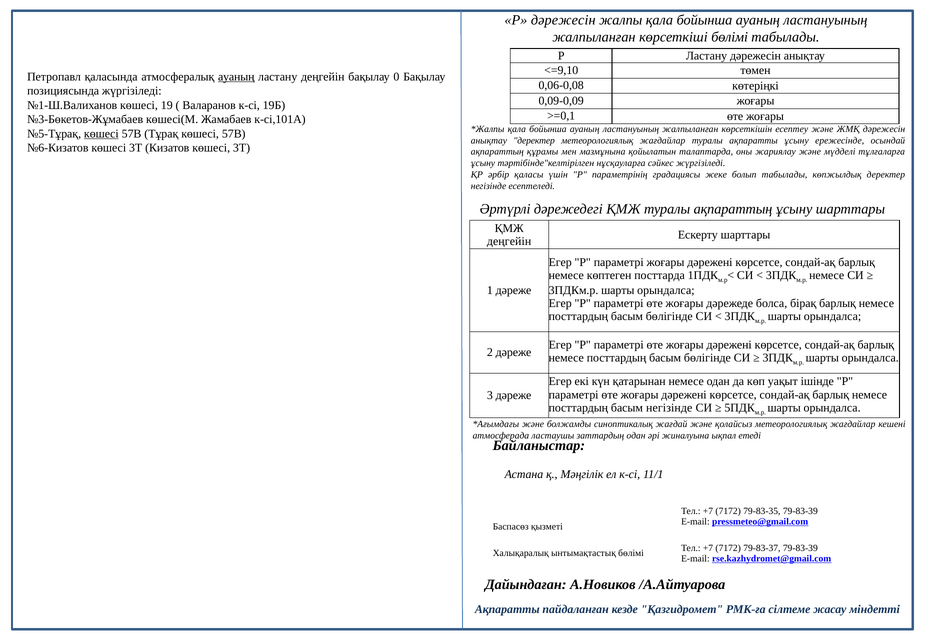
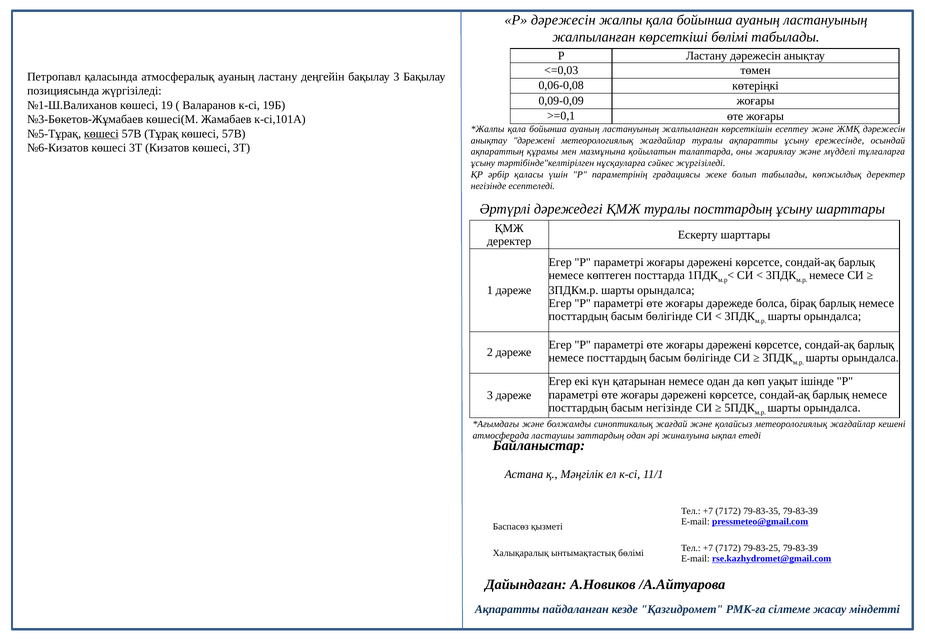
<=9,10: <=9,10 -> <=0,03
ауаның at (236, 77) underline: present -> none
бақылау 0: 0 -> 3
анықтау деректер: деректер -> дәрежені
туралы ақпараттың: ақпараттың -> посттардың
деңгейін at (509, 241): деңгейін -> деректер
79-83-37: 79-83-37 -> 79-83-25
